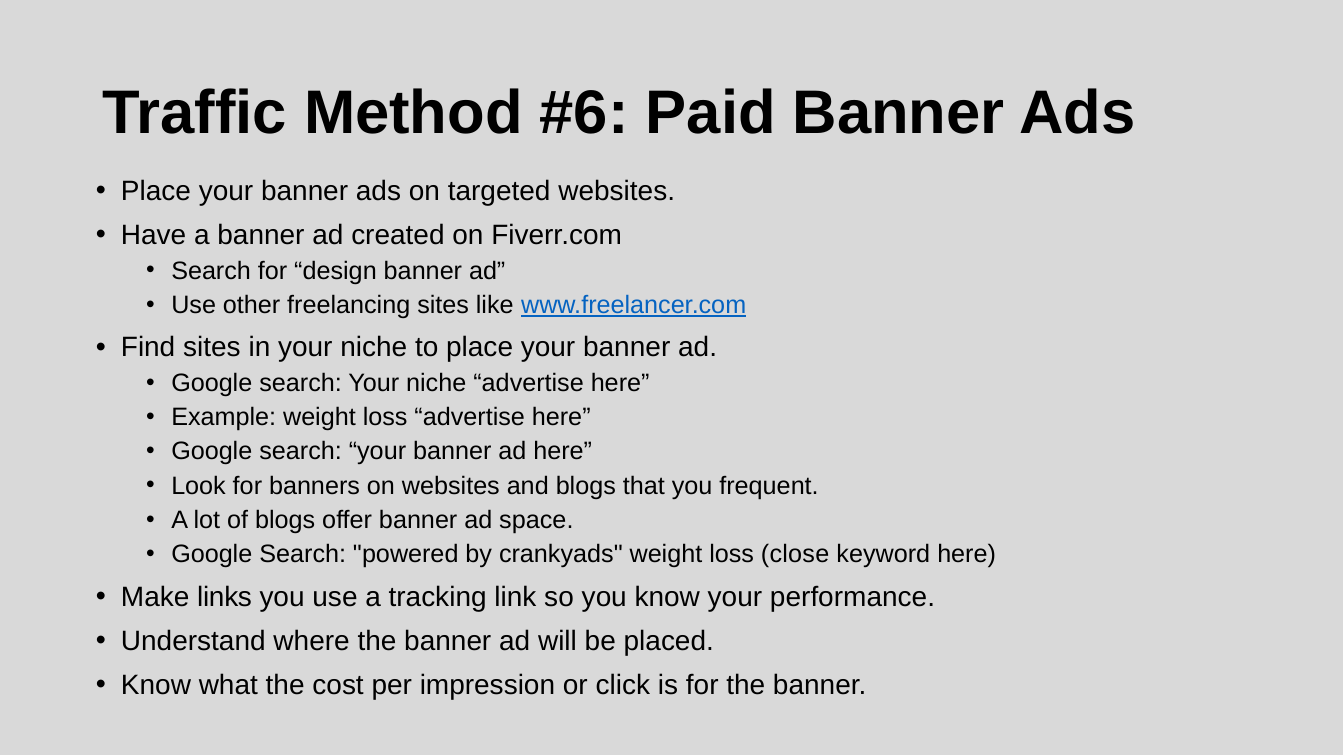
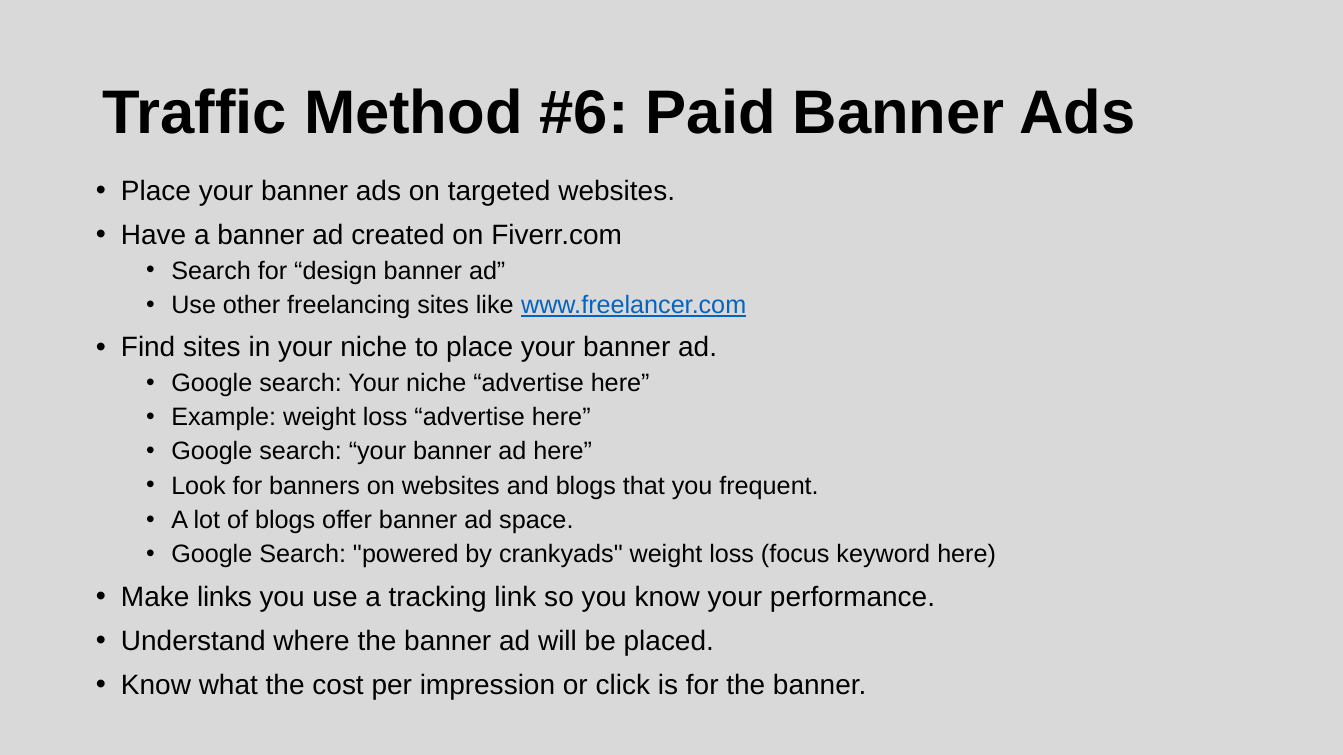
close: close -> focus
